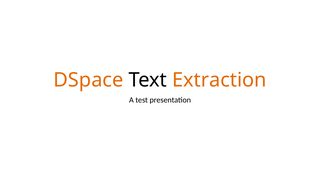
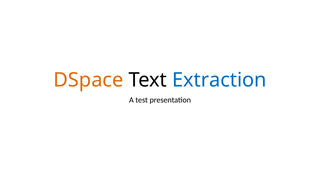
Extraction colour: orange -> blue
